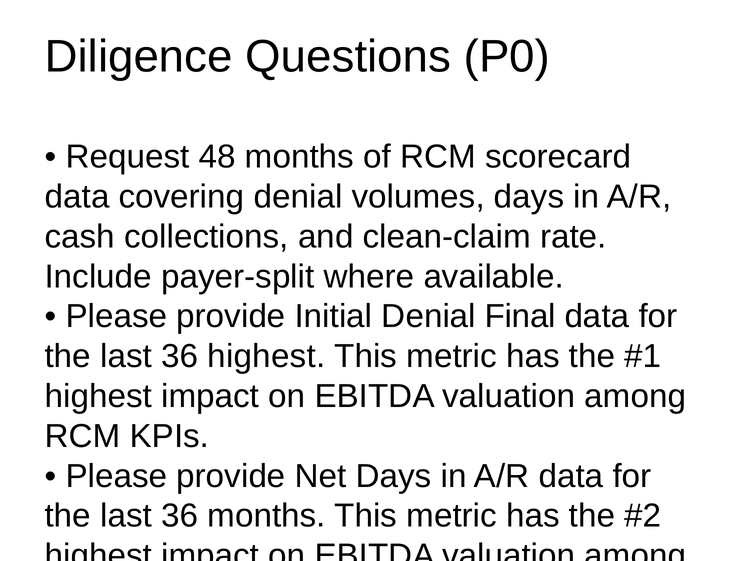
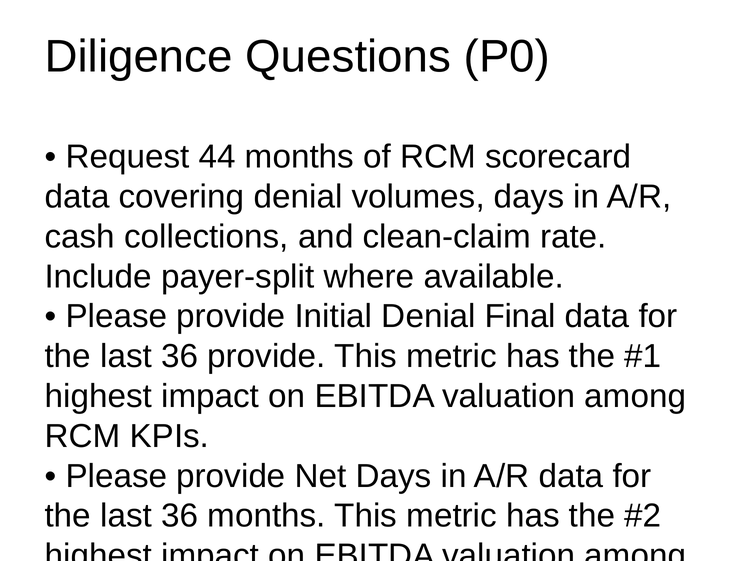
48: 48 -> 44
36 highest: highest -> provide
